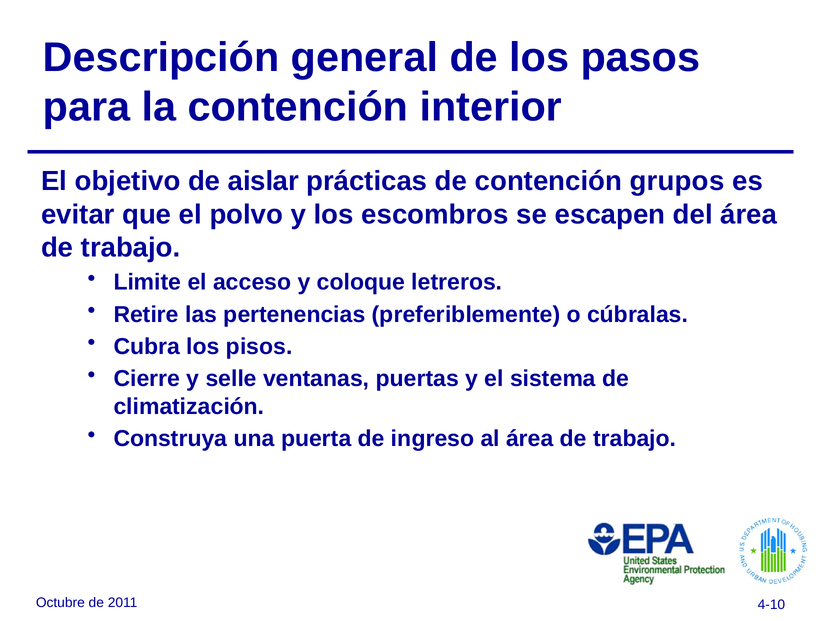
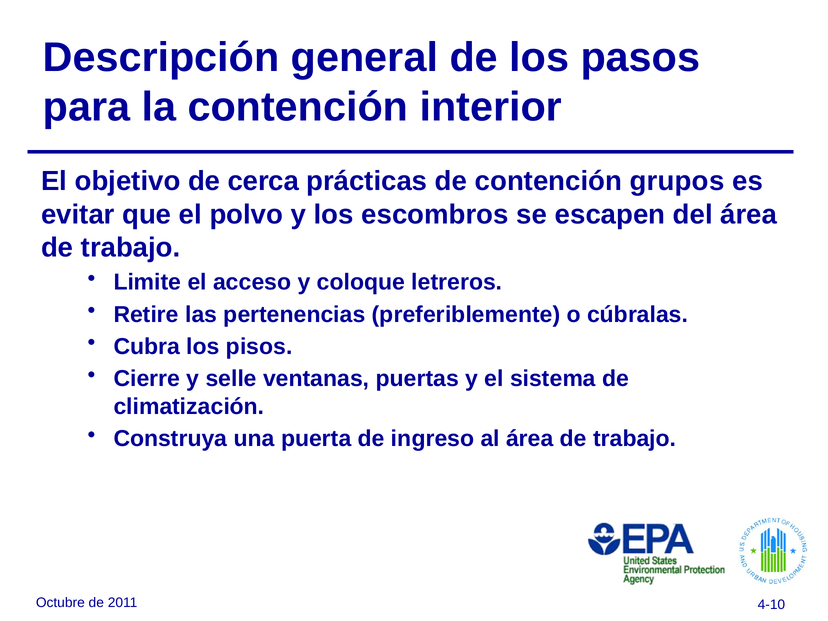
aislar: aislar -> cerca
